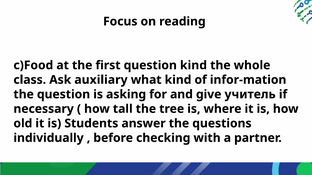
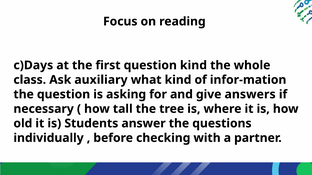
c)Food: c)Food -> c)Days
учитель: учитель -> answers
